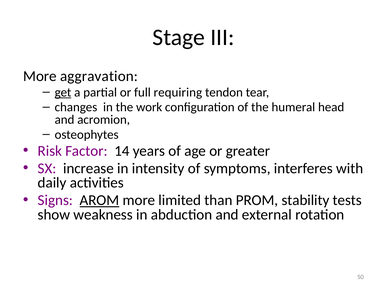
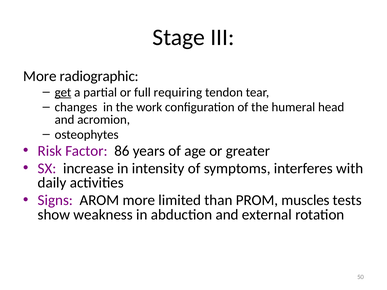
aggravation: aggravation -> radiographic
14: 14 -> 86
AROM underline: present -> none
stability: stability -> muscles
